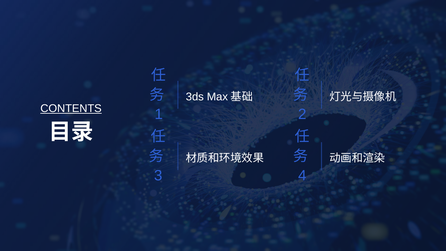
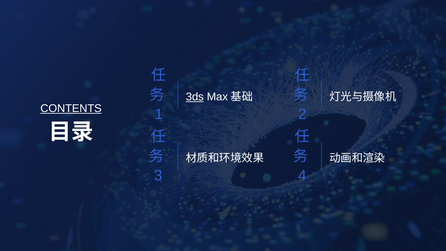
3ds underline: none -> present
